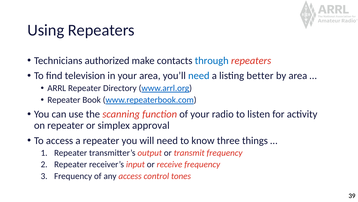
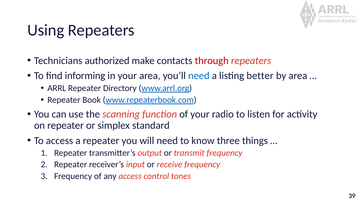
through colour: blue -> red
television: television -> informing
approval: approval -> standard
